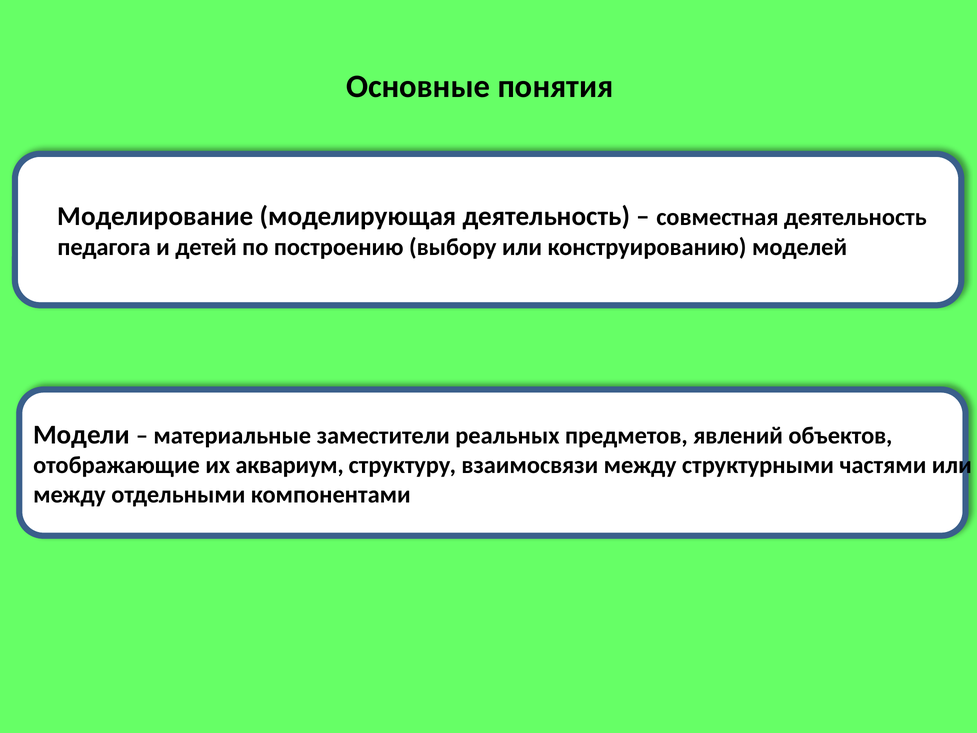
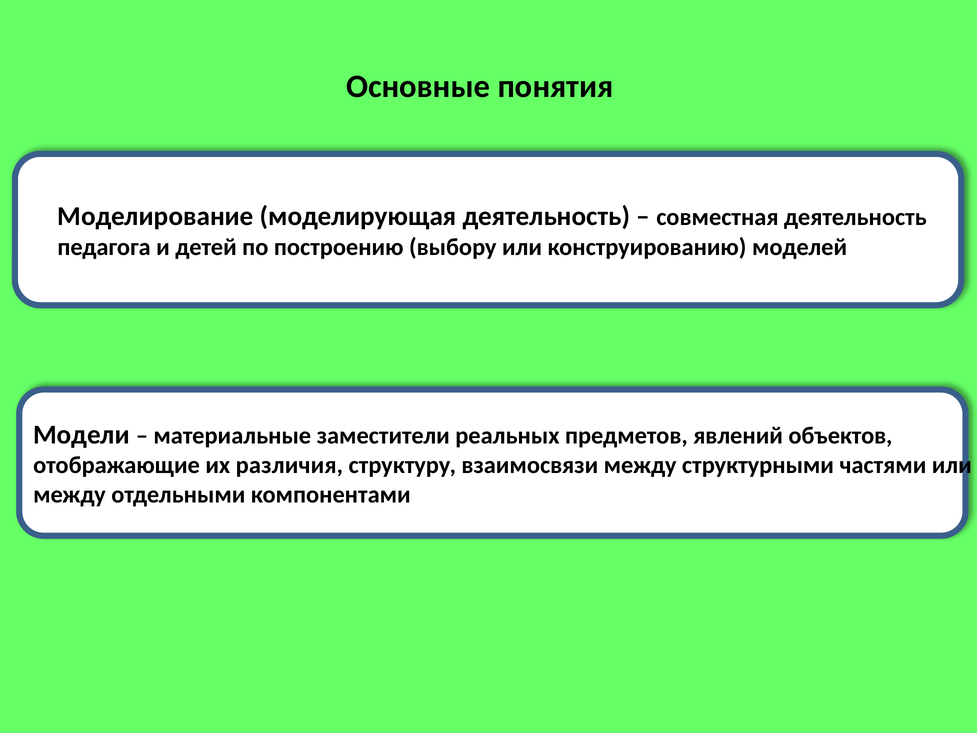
аквариум: аквариум -> различия
